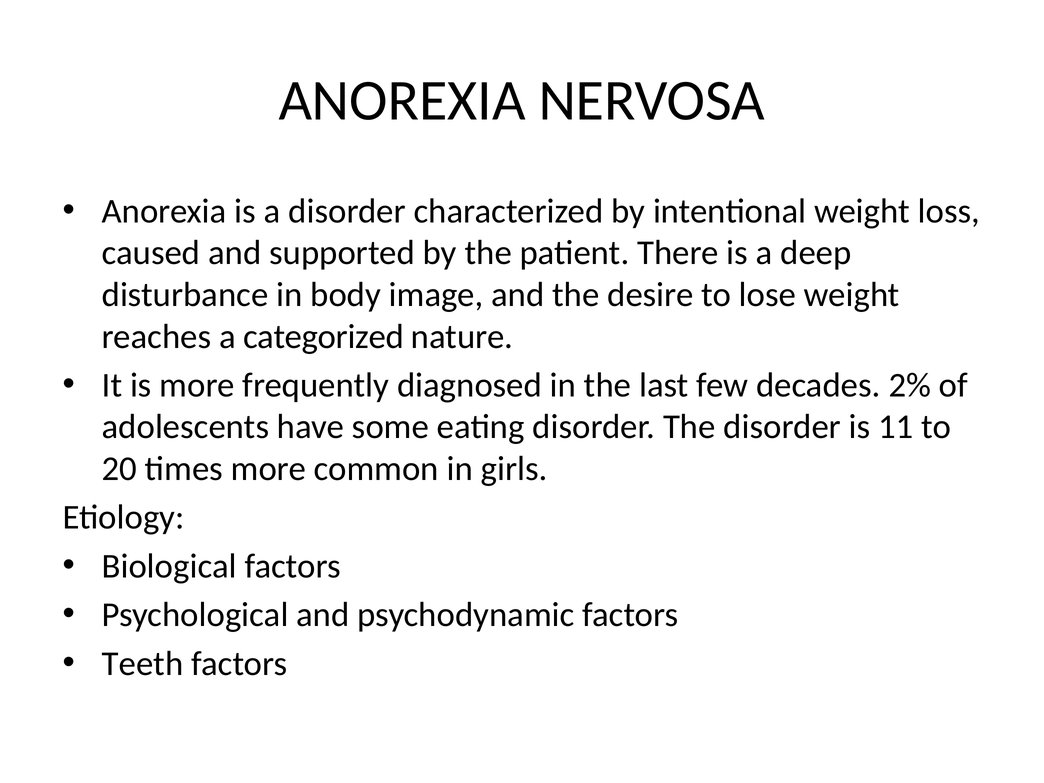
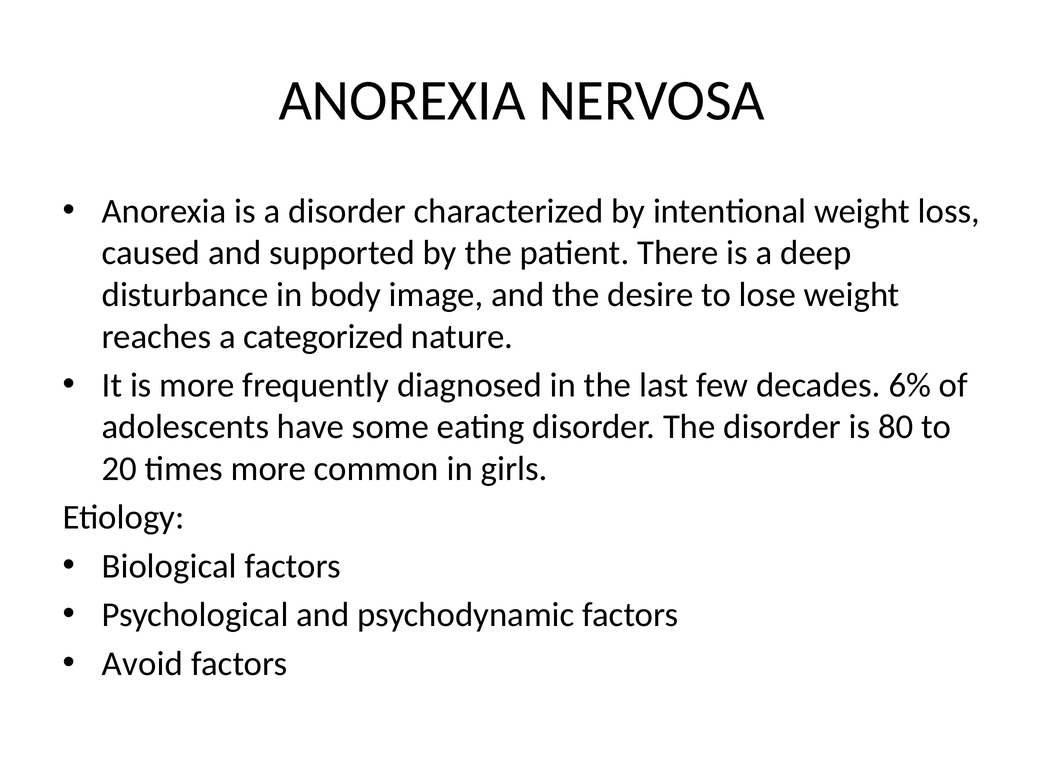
2%: 2% -> 6%
11: 11 -> 80
Teeth: Teeth -> Avoid
